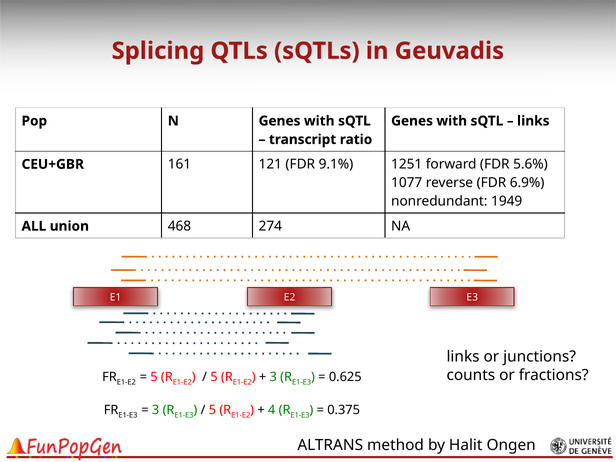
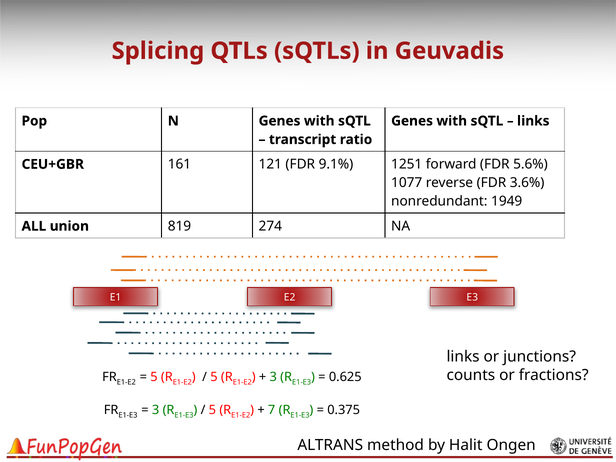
6.9%: 6.9% -> 3.6%
468: 468 -> 819
4: 4 -> 7
